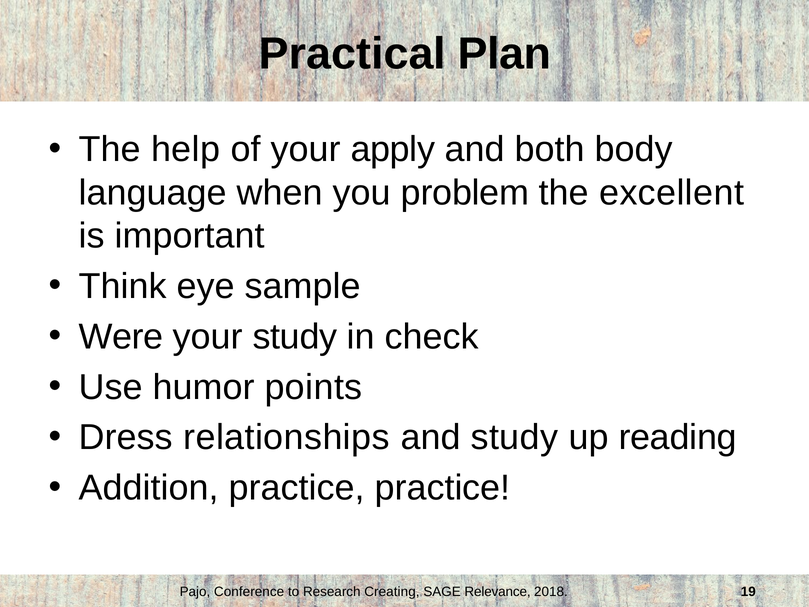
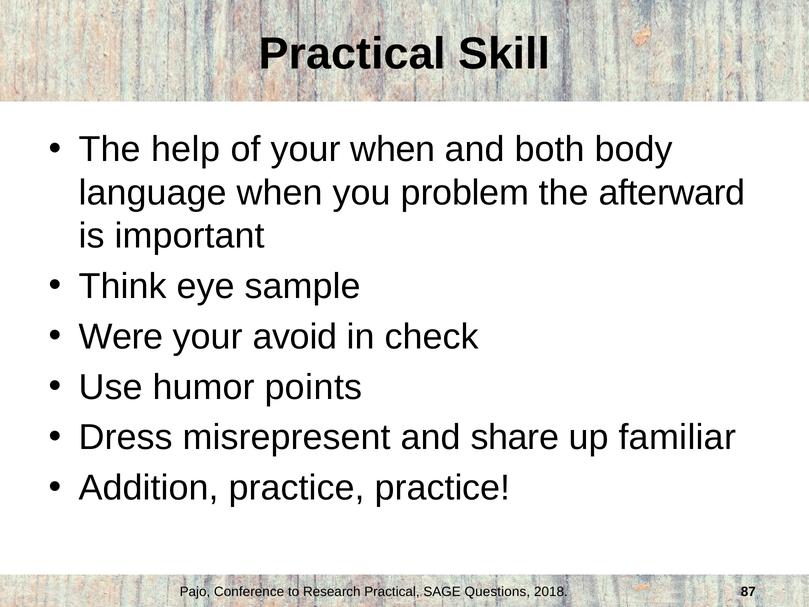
Plan: Plan -> Skill
your apply: apply -> when
excellent: excellent -> afterward
your study: study -> avoid
relationships: relationships -> misrepresent
and study: study -> share
reading: reading -> familiar
Research Creating: Creating -> Practical
Relevance: Relevance -> Questions
19: 19 -> 87
